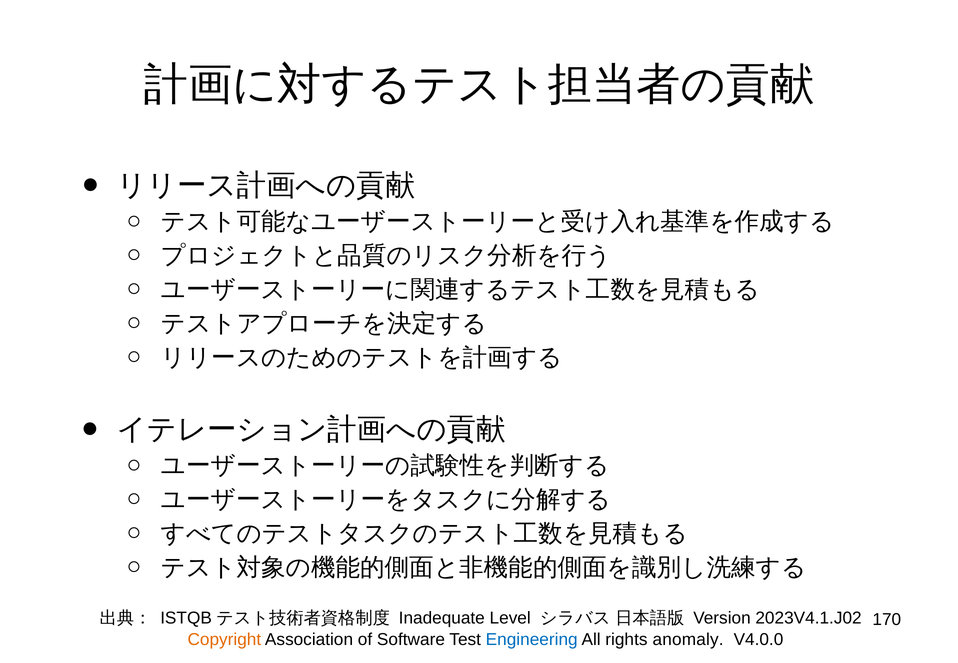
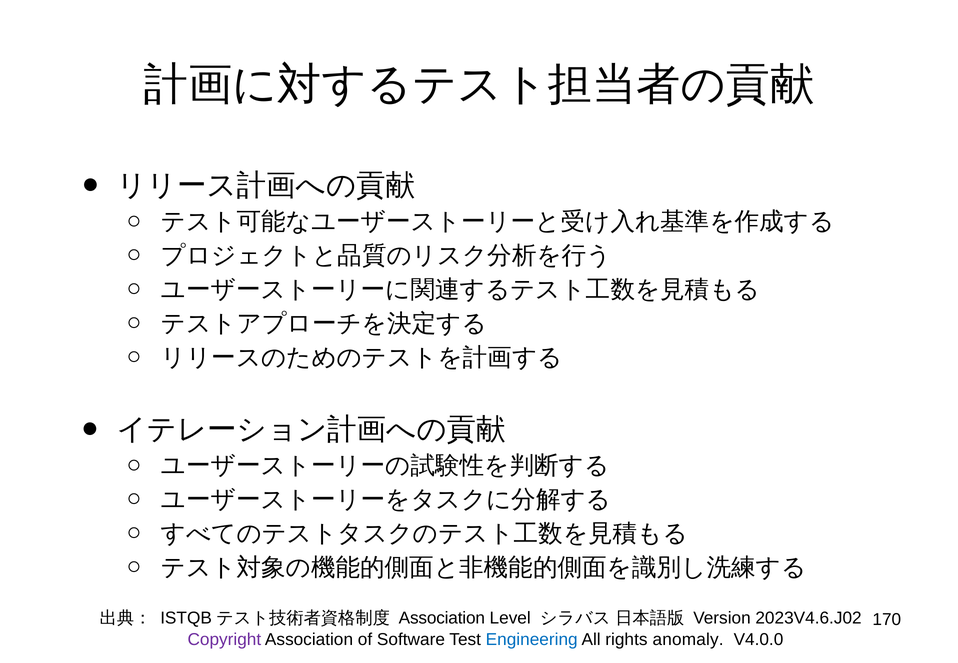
Inadequate at (442, 618): Inadequate -> Association
2023V4.1.J02: 2023V4.1.J02 -> 2023V4.6.J02
Copyright colour: orange -> purple
